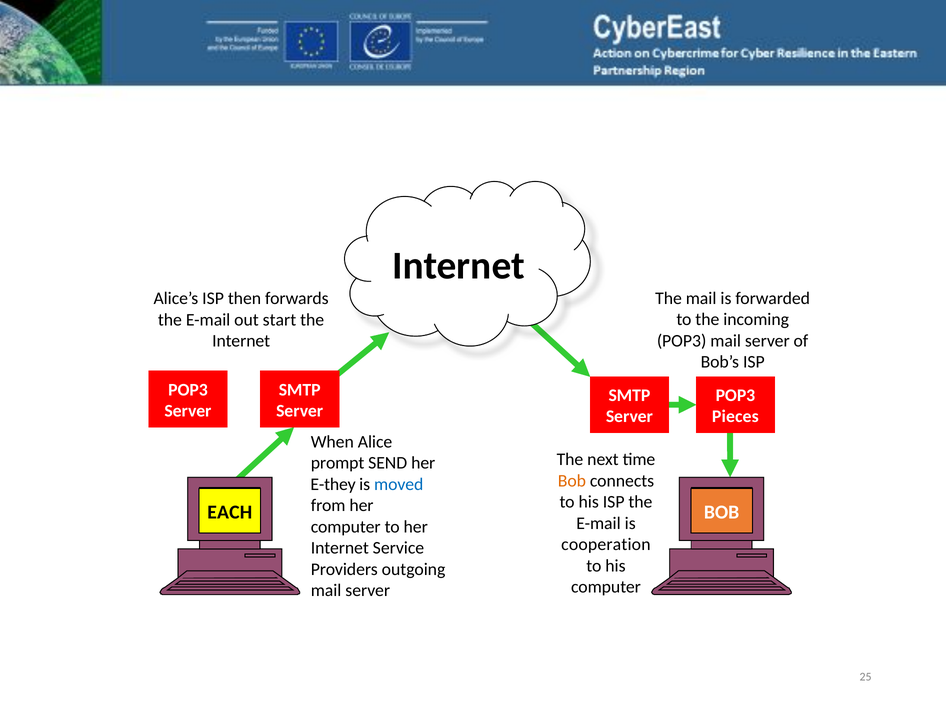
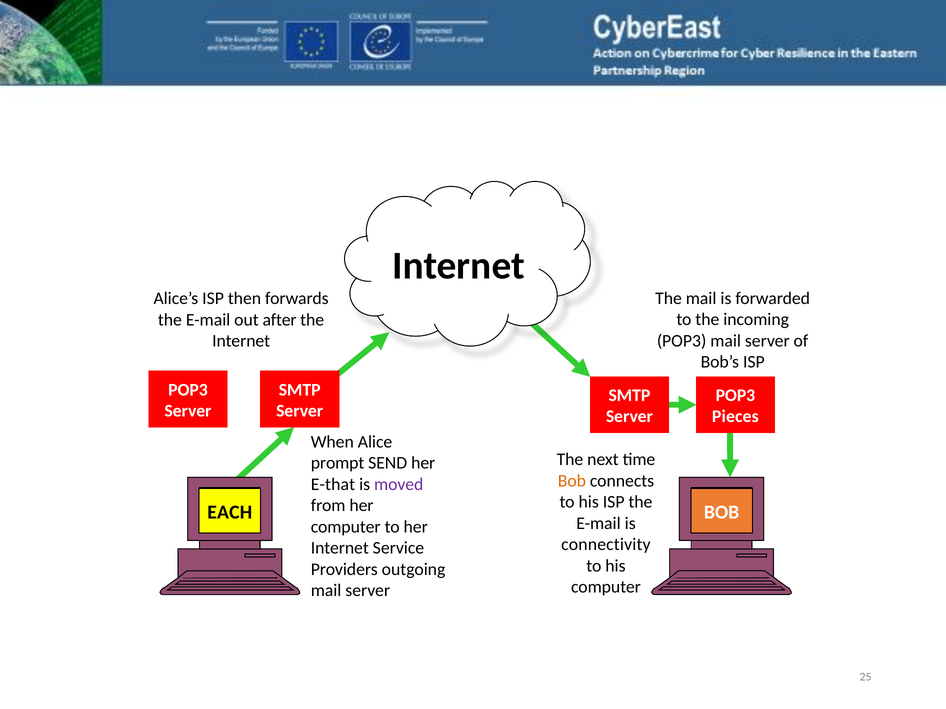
start: start -> after
E-they: E-they -> E-that
moved colour: blue -> purple
cooperation: cooperation -> connectivity
